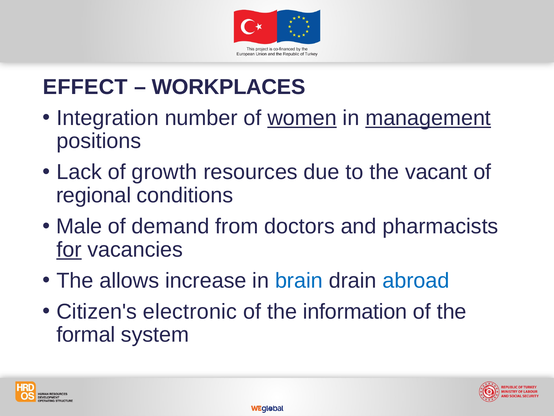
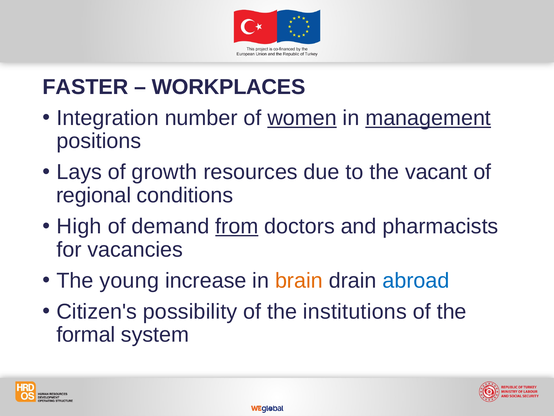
EFFECT: EFFECT -> FASTER
Lack: Lack -> Lays
Male: Male -> High
from underline: none -> present
for underline: present -> none
allows: allows -> young
brain colour: blue -> orange
electronic: electronic -> possibility
information: information -> institutions
